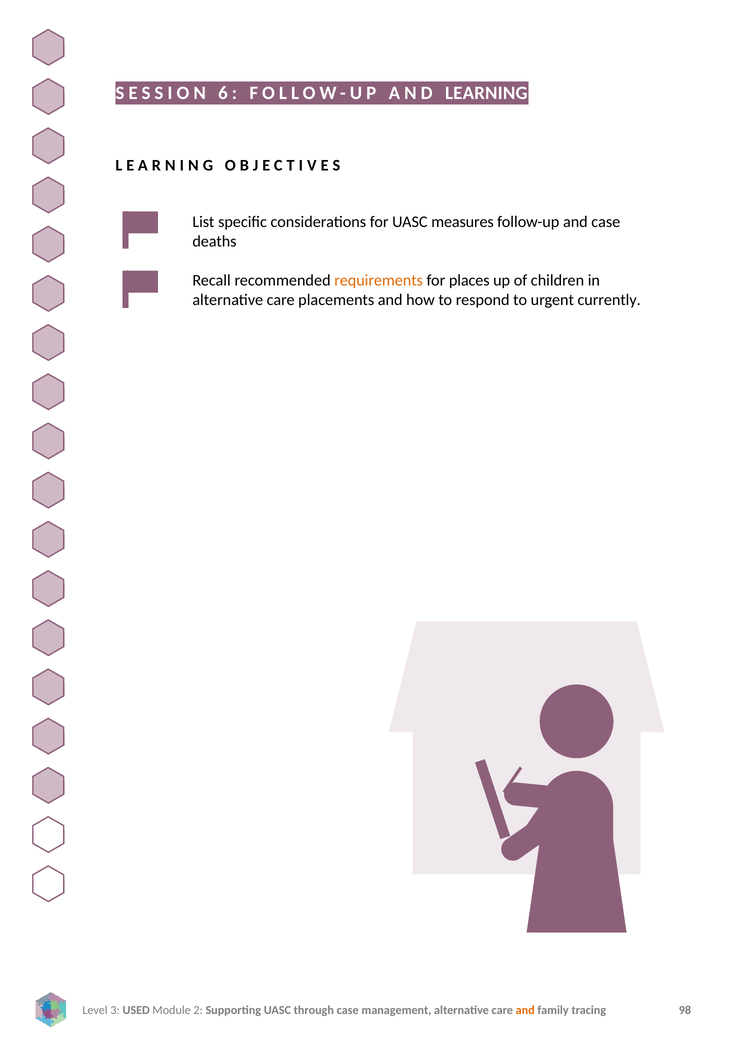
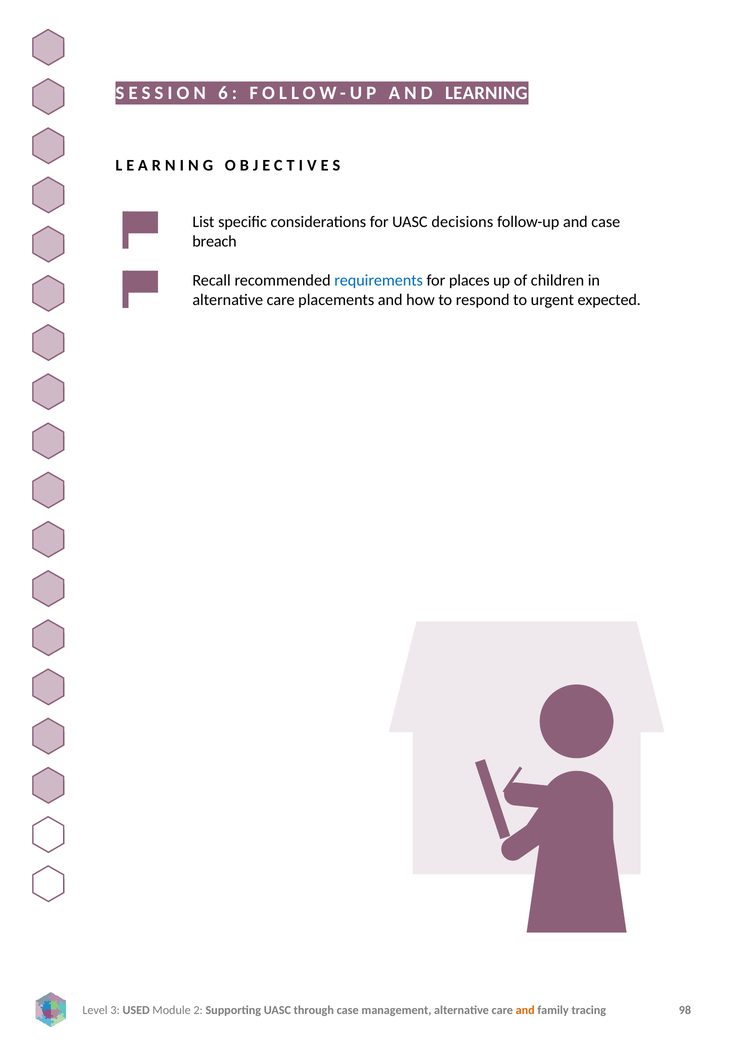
measures: measures -> decisions
deaths: deaths -> breach
requirements colour: orange -> blue
currently: currently -> expected
